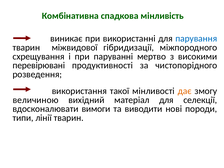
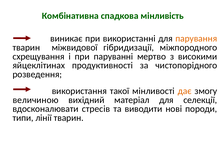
парування colour: blue -> orange
перевірювані: перевірювані -> яйцеклітинах
вимоги: вимоги -> стресів
